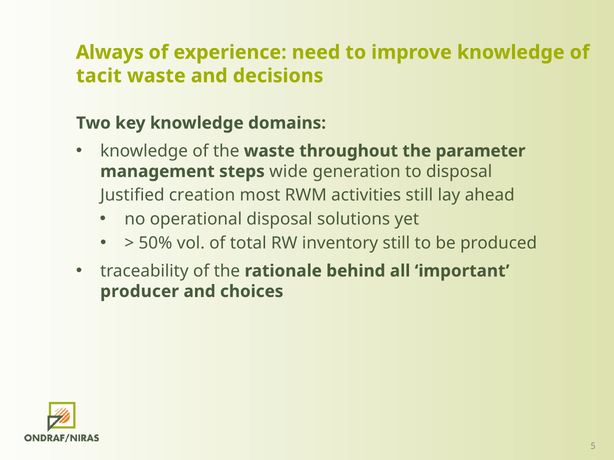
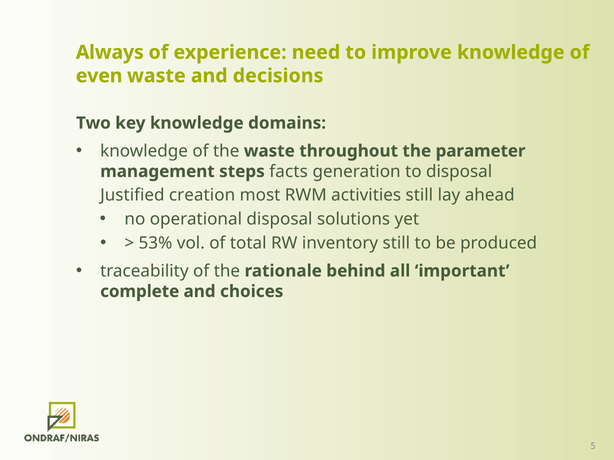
tacit: tacit -> even
wide: wide -> facts
50%: 50% -> 53%
producer: producer -> complete
